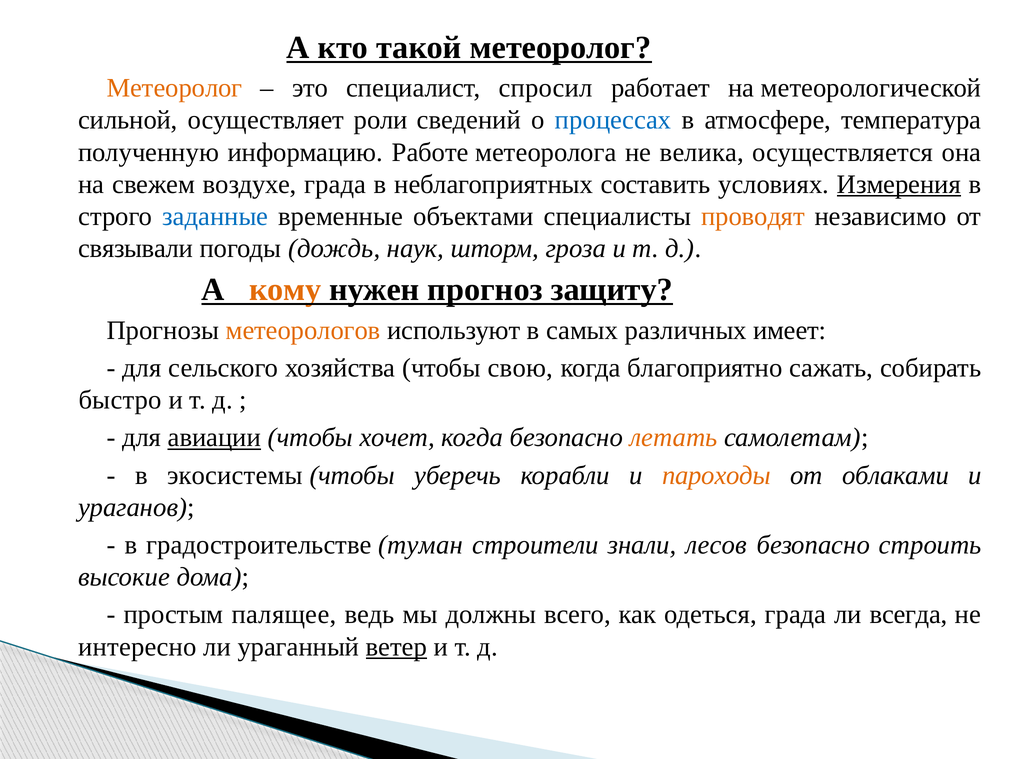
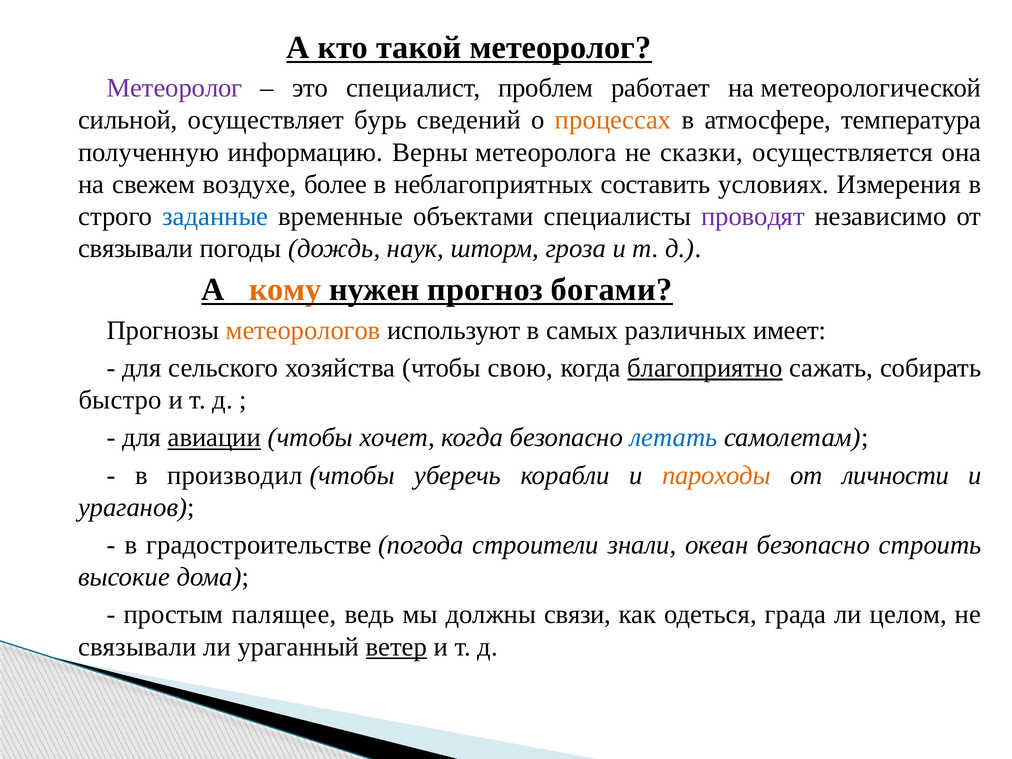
Метеоролог at (175, 88) colour: orange -> purple
спросил: спросил -> проблем
роли: роли -> бурь
процессах colour: blue -> orange
Работе: Работе -> Верны
велика: велика -> сказки
воздухе града: града -> более
Измерения underline: present -> none
проводят colour: orange -> purple
защиту: защиту -> богами
благоприятно underline: none -> present
летать colour: orange -> blue
экосистемы: экосистемы -> производил
облаками: облаками -> личности
туман: туман -> погода
лесов: лесов -> океан
всего: всего -> связи
всегда: всегда -> целом
интересно at (137, 647): интересно -> связывали
